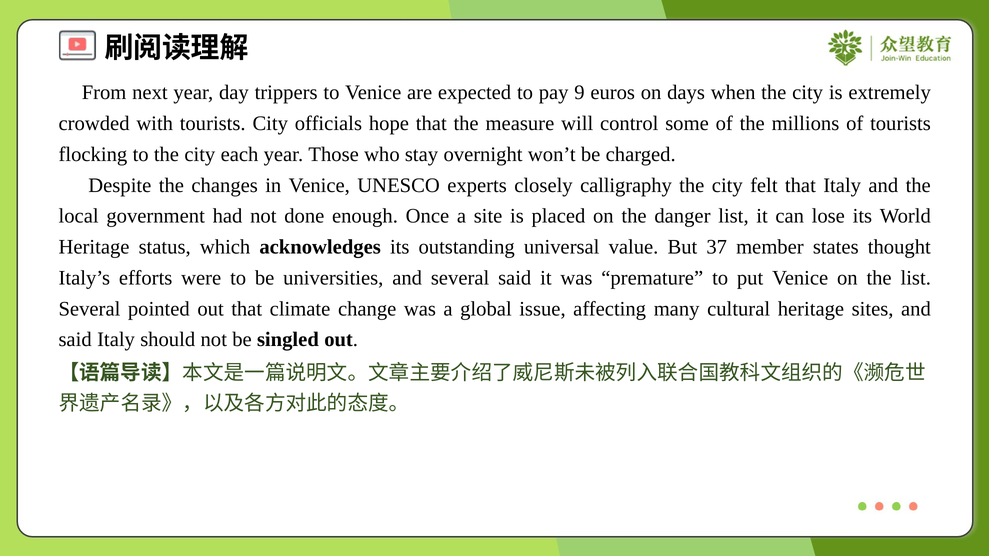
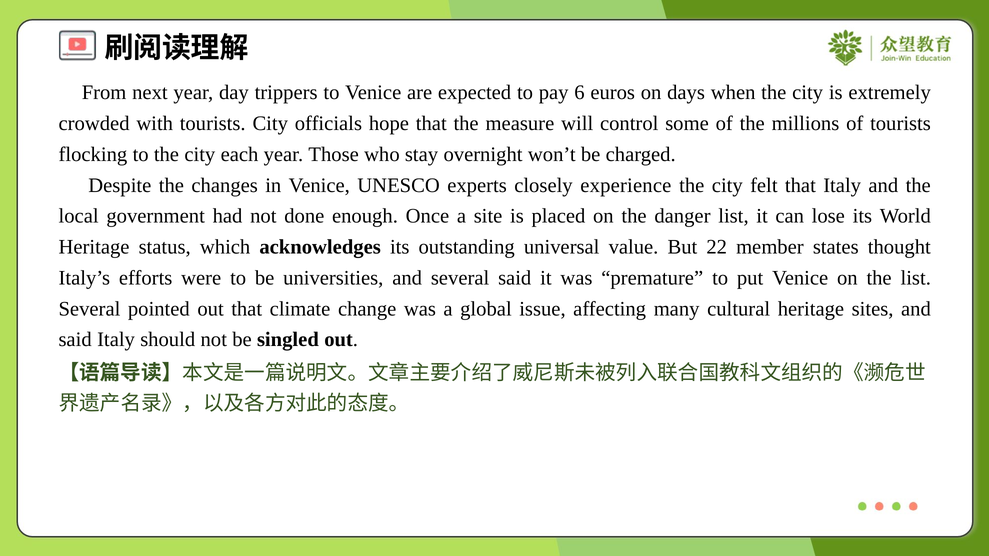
9: 9 -> 6
calligraphy: calligraphy -> experience
37: 37 -> 22
